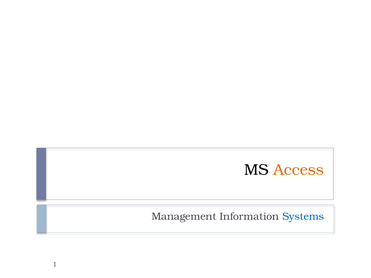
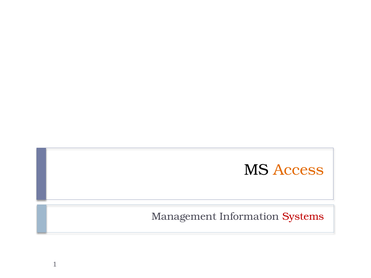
Systems colour: blue -> red
